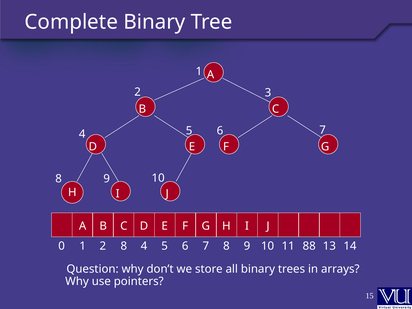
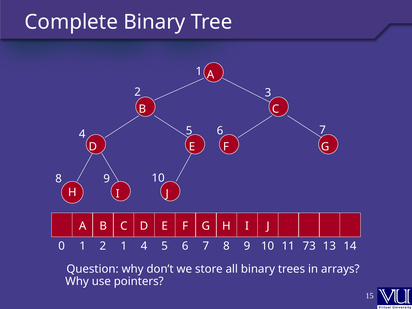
2 8: 8 -> 1
88: 88 -> 73
